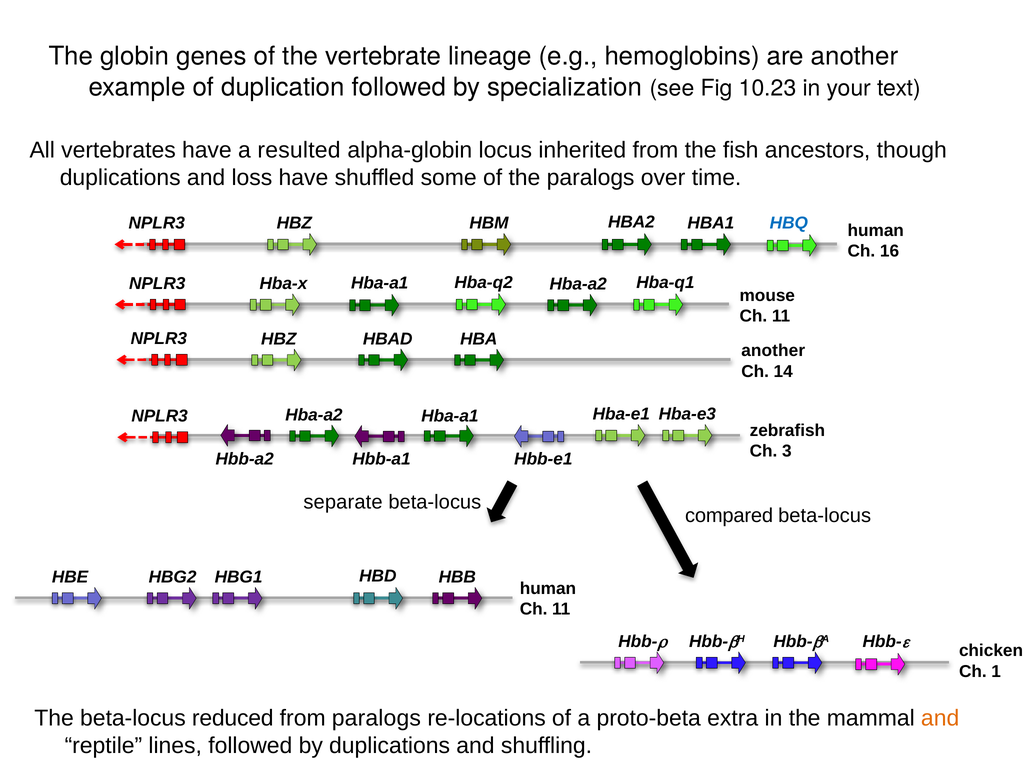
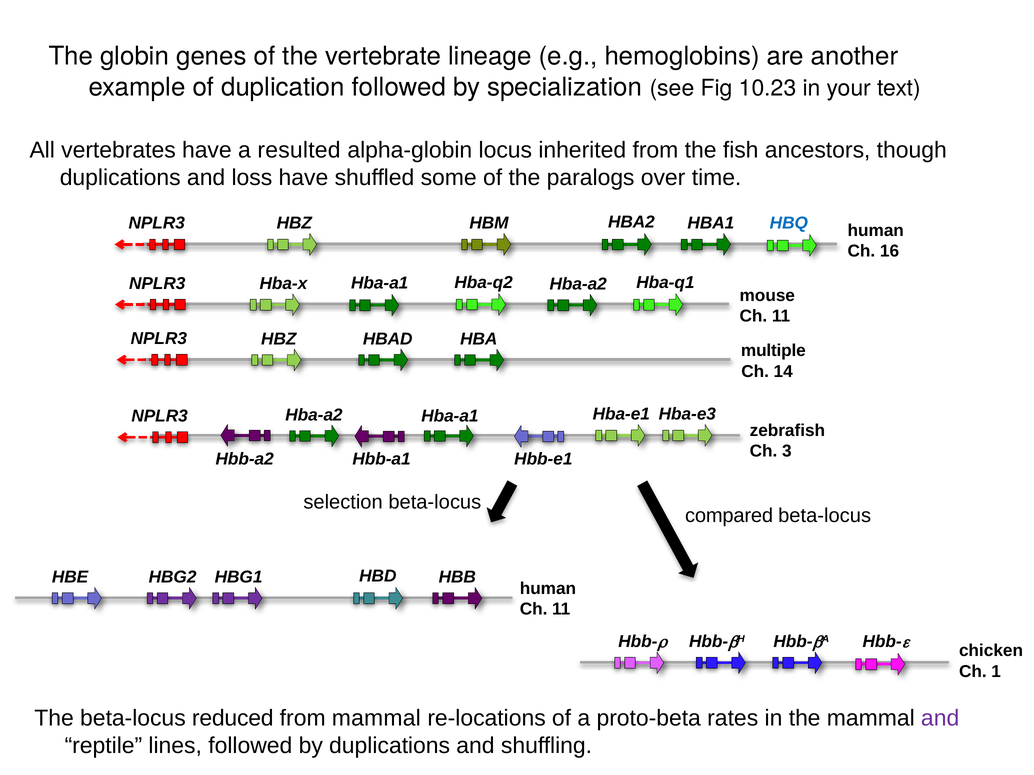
another at (773, 351): another -> multiple
separate: separate -> selection
from paralogs: paralogs -> mammal
extra: extra -> rates
and at (940, 718) colour: orange -> purple
